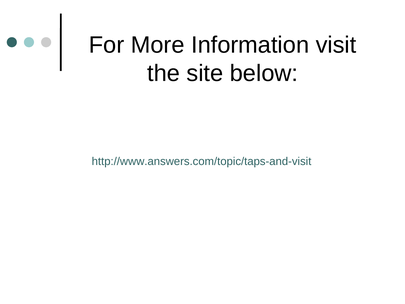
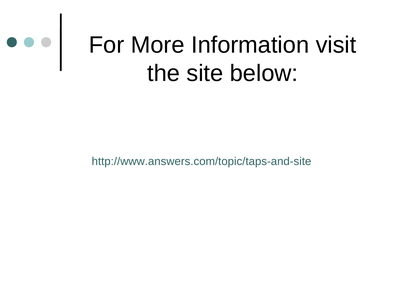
http://www.answers.com/topic/taps-and-visit: http://www.answers.com/topic/taps-and-visit -> http://www.answers.com/topic/taps-and-site
